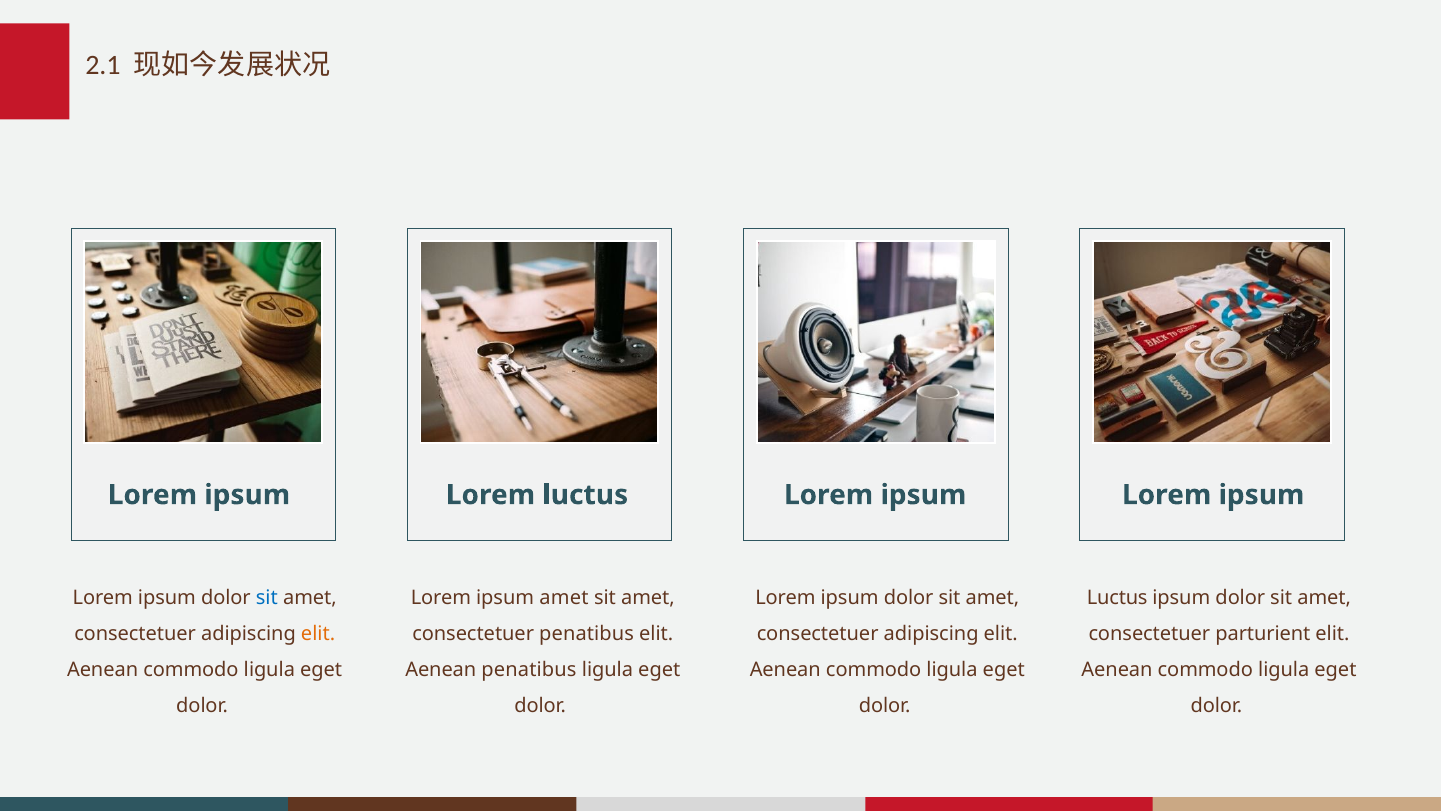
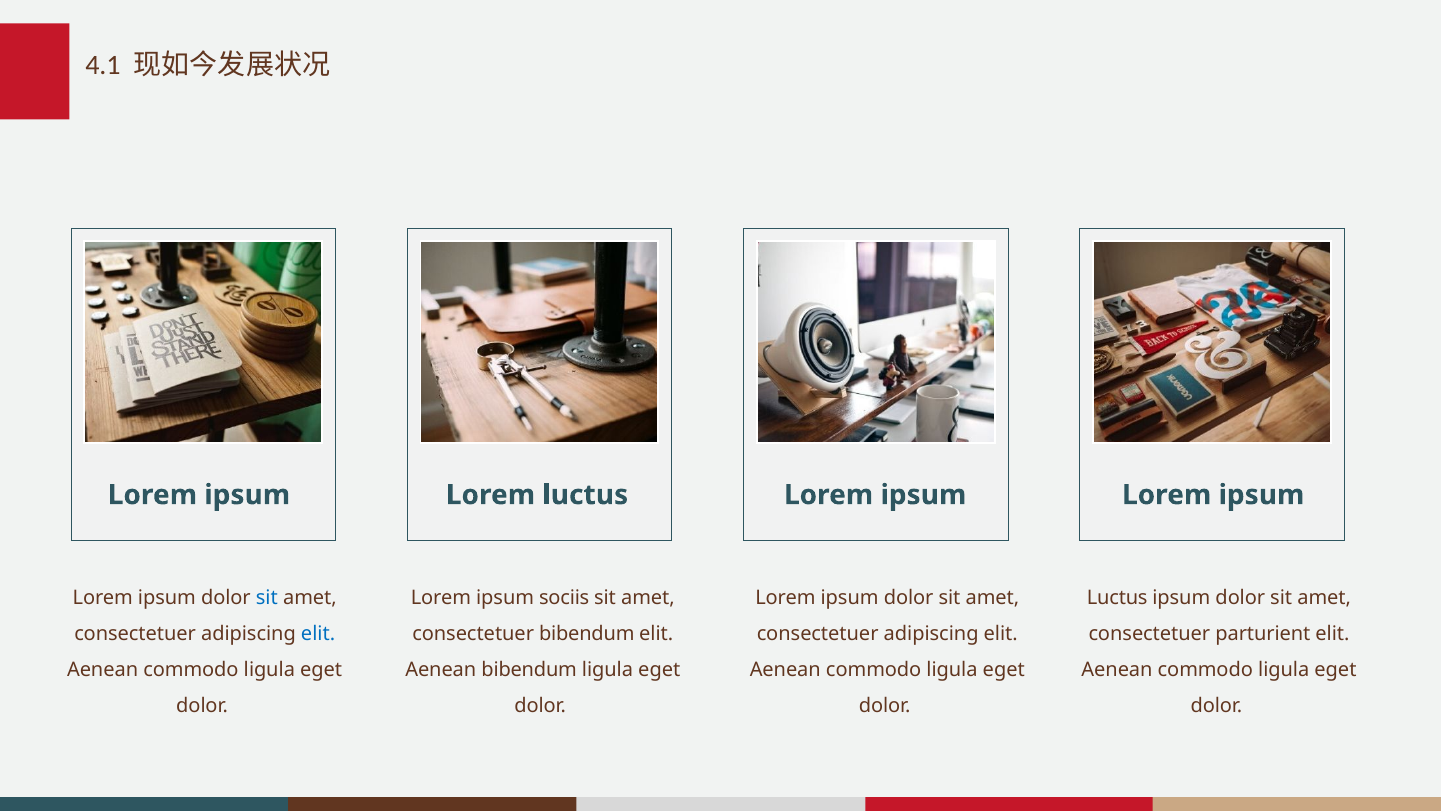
2.1: 2.1 -> 4.1
ipsum amet: amet -> sociis
elit at (318, 634) colour: orange -> blue
consectetuer penatibus: penatibus -> bibendum
Aenean penatibus: penatibus -> bibendum
